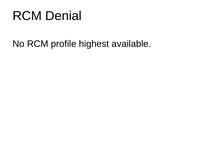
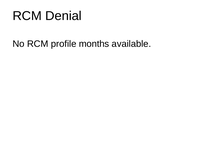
highest: highest -> months
